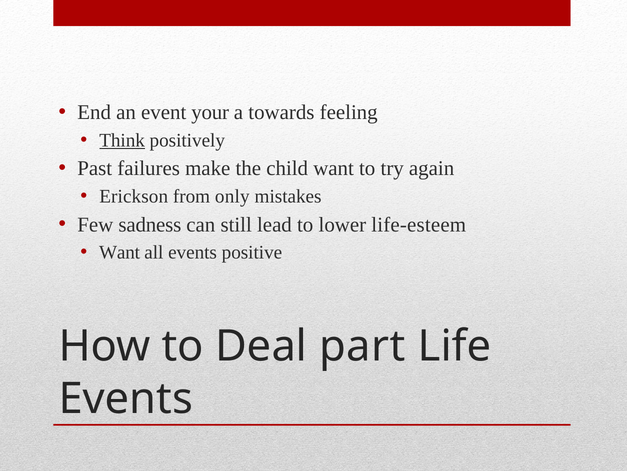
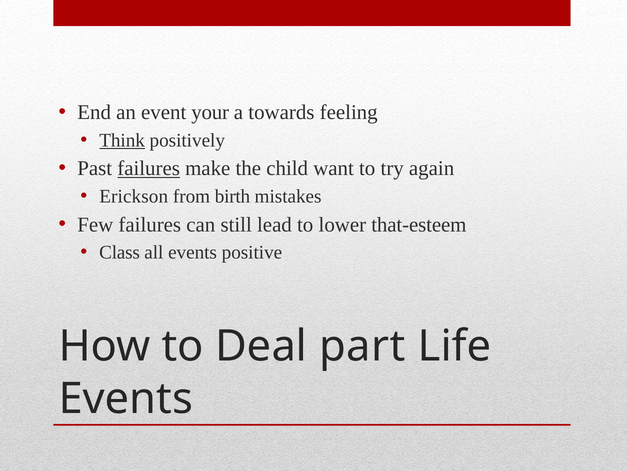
failures at (149, 168) underline: none -> present
only: only -> birth
Few sadness: sadness -> failures
life-esteem: life-esteem -> that-esteem
Want at (120, 252): Want -> Class
